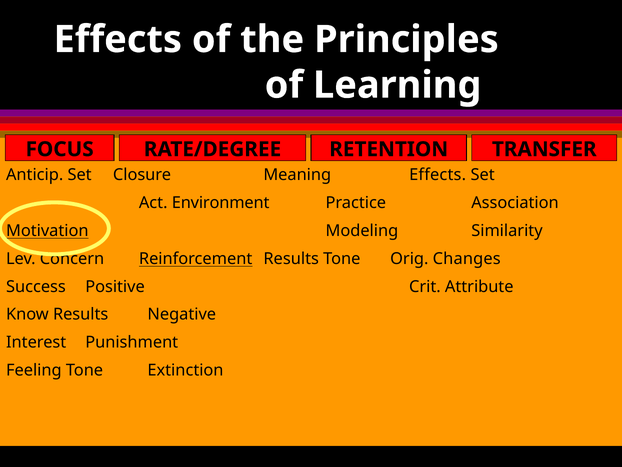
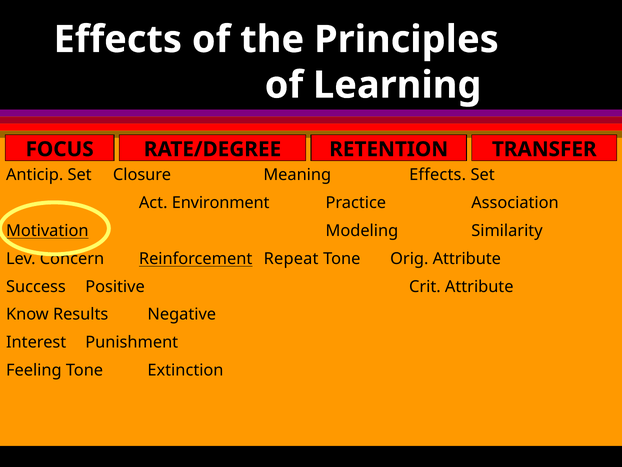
Reinforcement Results: Results -> Repeat
Orig Changes: Changes -> Attribute
